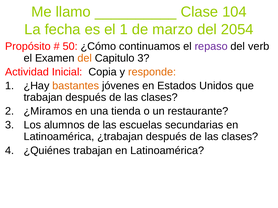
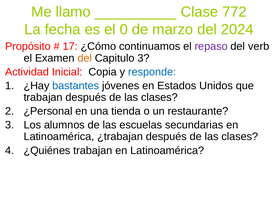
104: 104 -> 772
el 1: 1 -> 0
2054: 2054 -> 2024
50: 50 -> 17
responde colour: orange -> blue
bastantes colour: orange -> blue
¿Miramos: ¿Miramos -> ¿Personal
